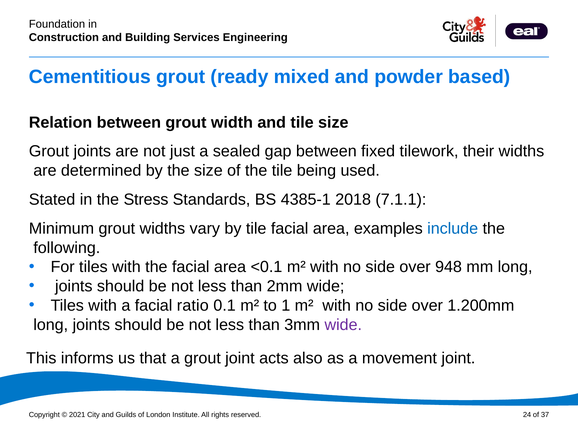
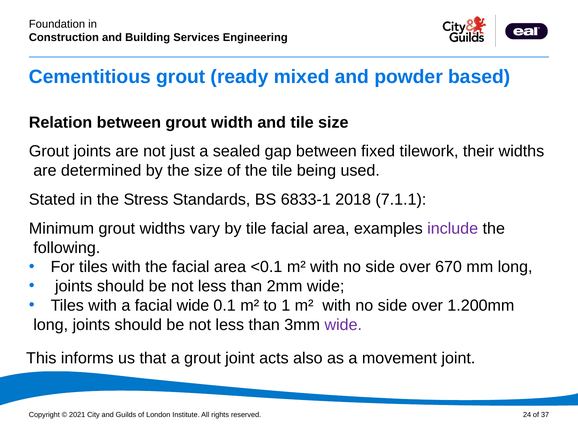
4385-1: 4385-1 -> 6833-1
include colour: blue -> purple
948: 948 -> 670
facial ratio: ratio -> wide
